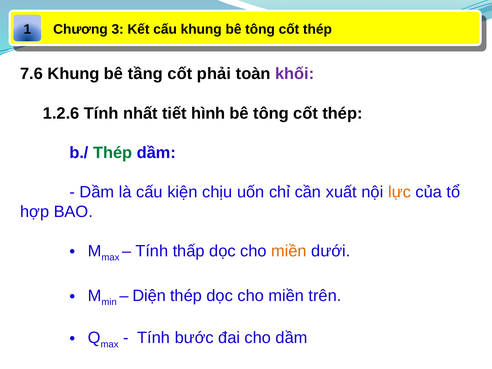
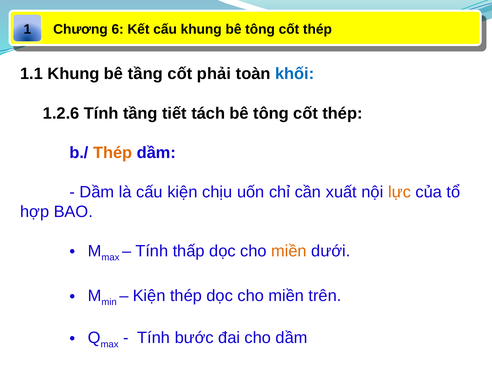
3: 3 -> 6
7.6: 7.6 -> 1.1
khối colour: purple -> blue
Tính nhất: nhất -> tầng
hình: hình -> tách
Thép at (113, 153) colour: green -> orange
Diện at (149, 296): Diện -> Kiện
